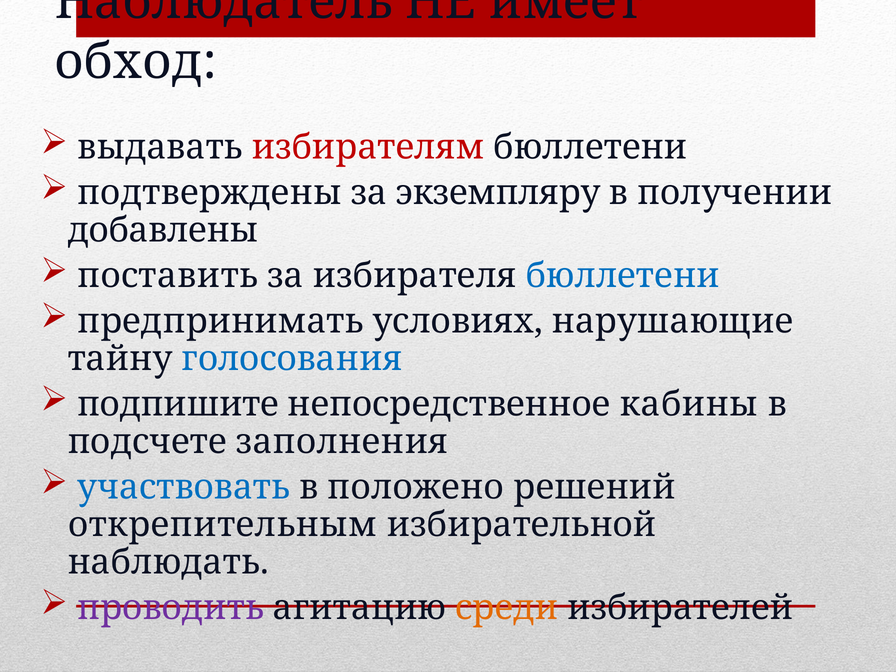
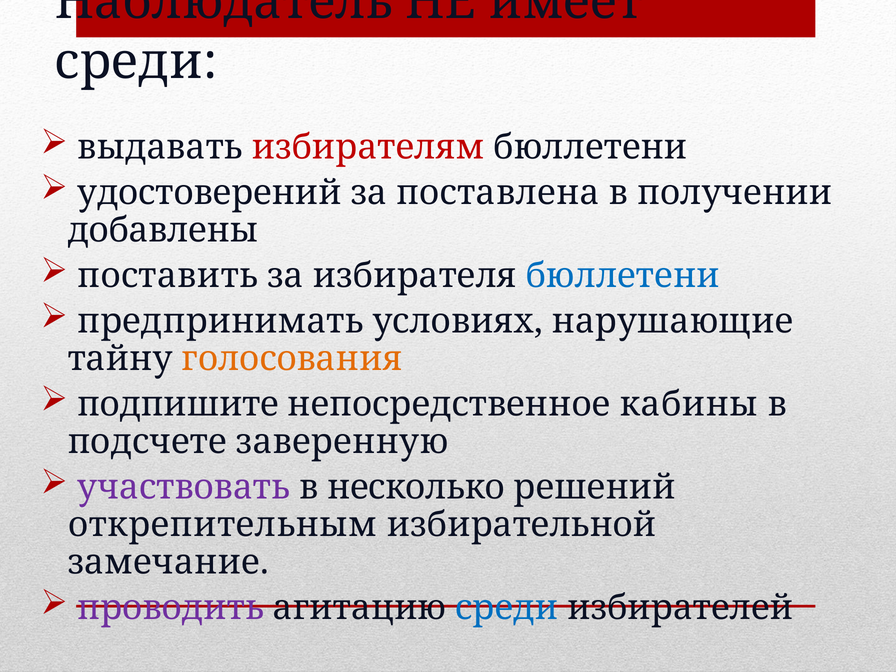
обход at (136, 62): обход -> среди
подтверждены: подтверждены -> удостоверений
экземпляру: экземпляру -> поставлена
голосования colour: blue -> orange
заполнения: заполнения -> заверенную
участвовать colour: blue -> purple
положено: положено -> несколько
наблюдать: наблюдать -> замечание
среди at (507, 608) colour: orange -> blue
